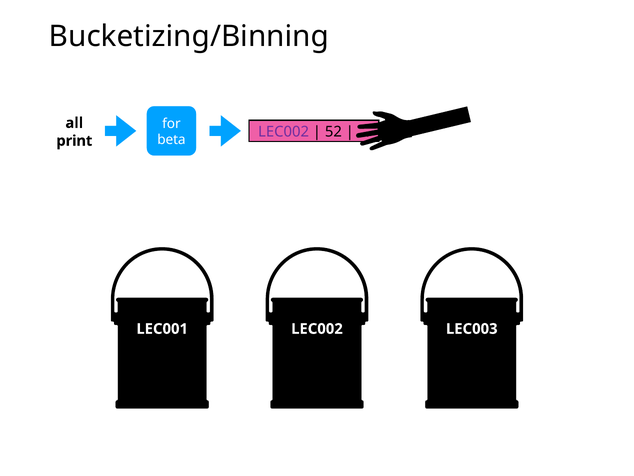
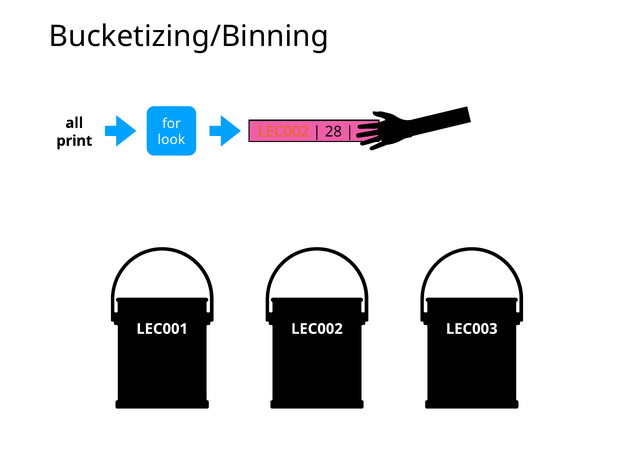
LEC002 at (284, 132) colour: purple -> orange
52: 52 -> 28
beta: beta -> look
